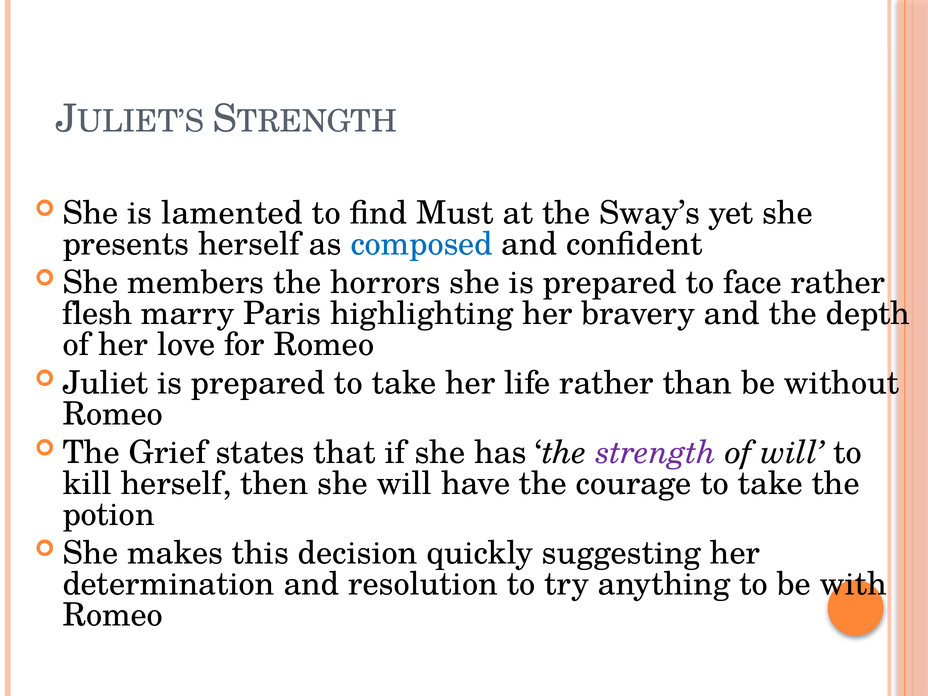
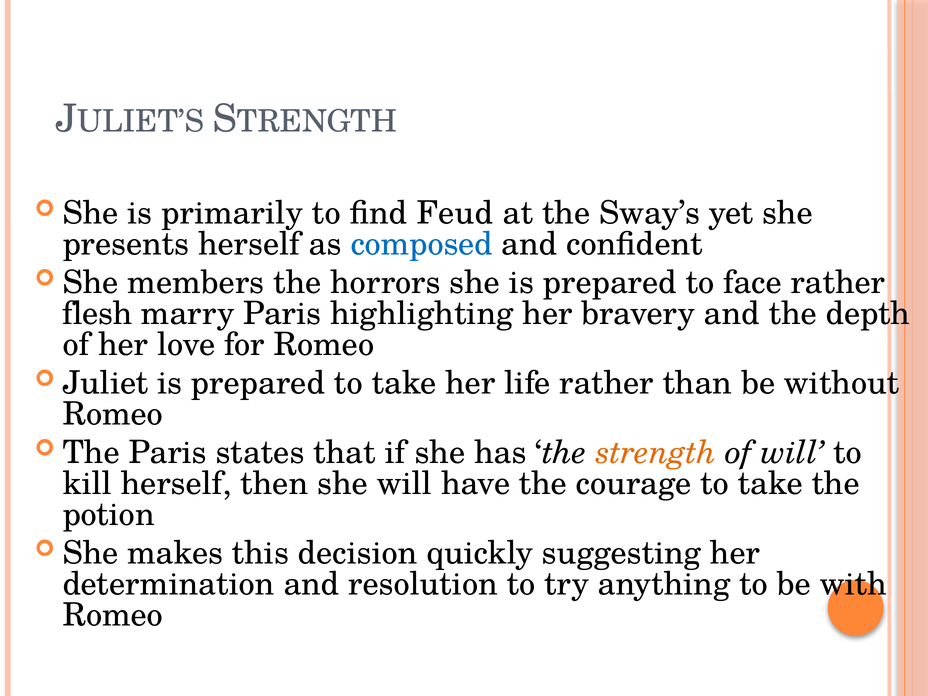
lamented: lamented -> primarily
Must: Must -> Feud
The Grief: Grief -> Paris
strength colour: purple -> orange
